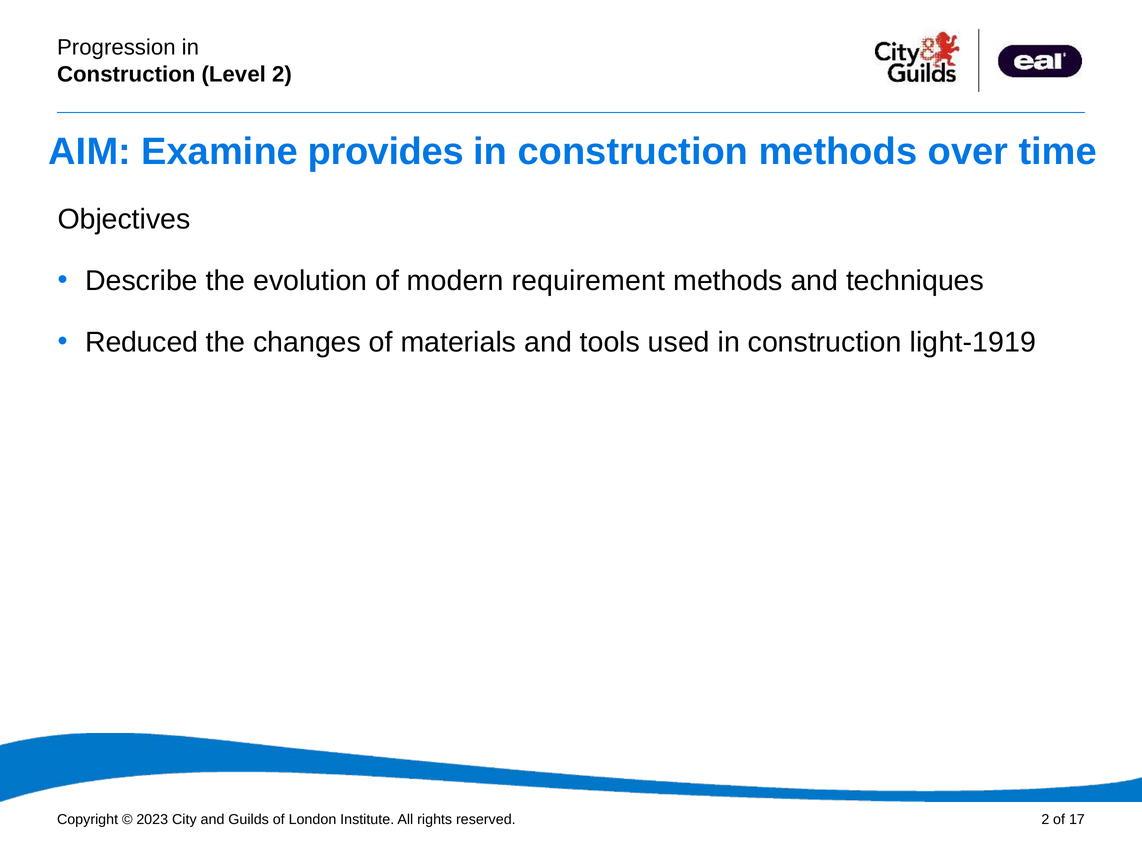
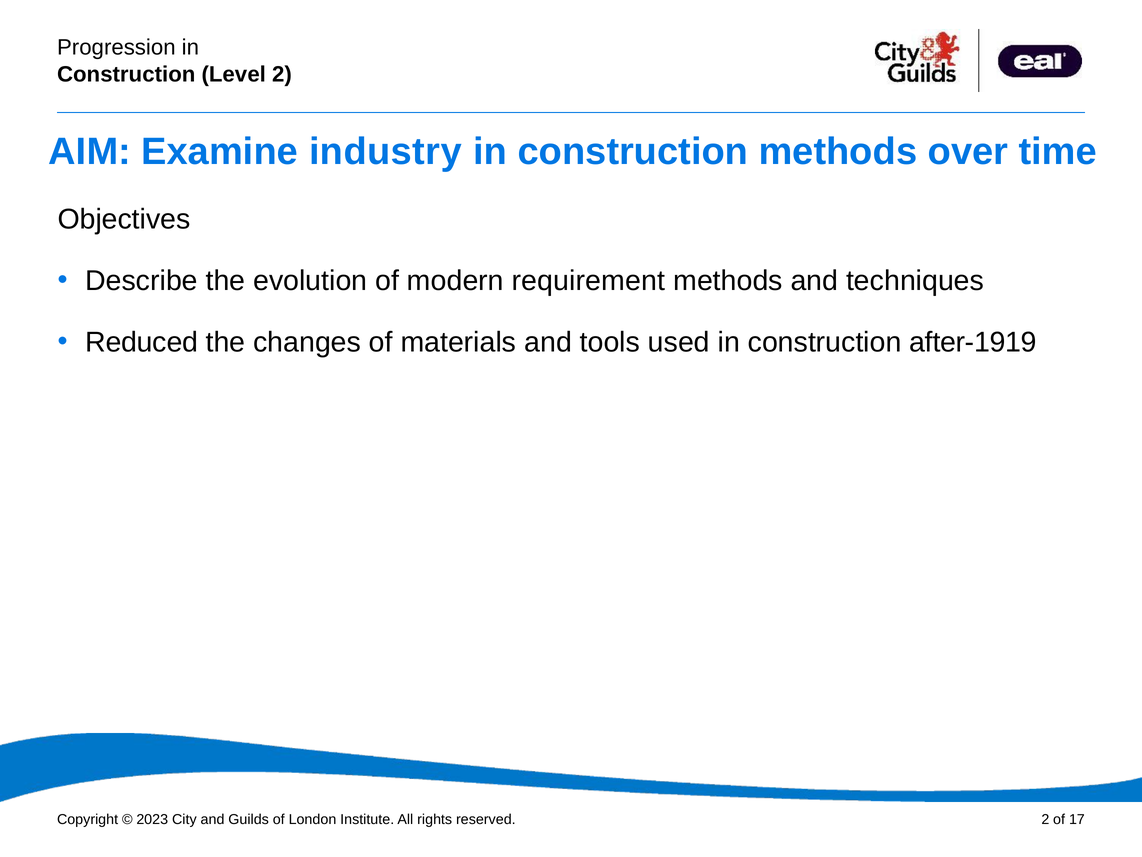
provides: provides -> industry
light-1919: light-1919 -> after-1919
